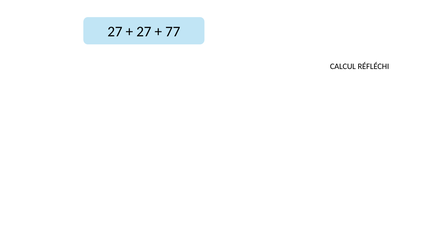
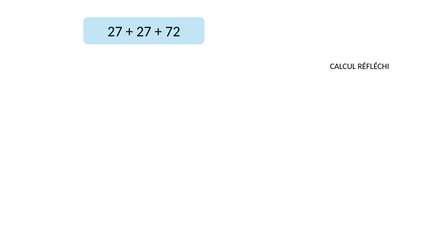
77: 77 -> 72
